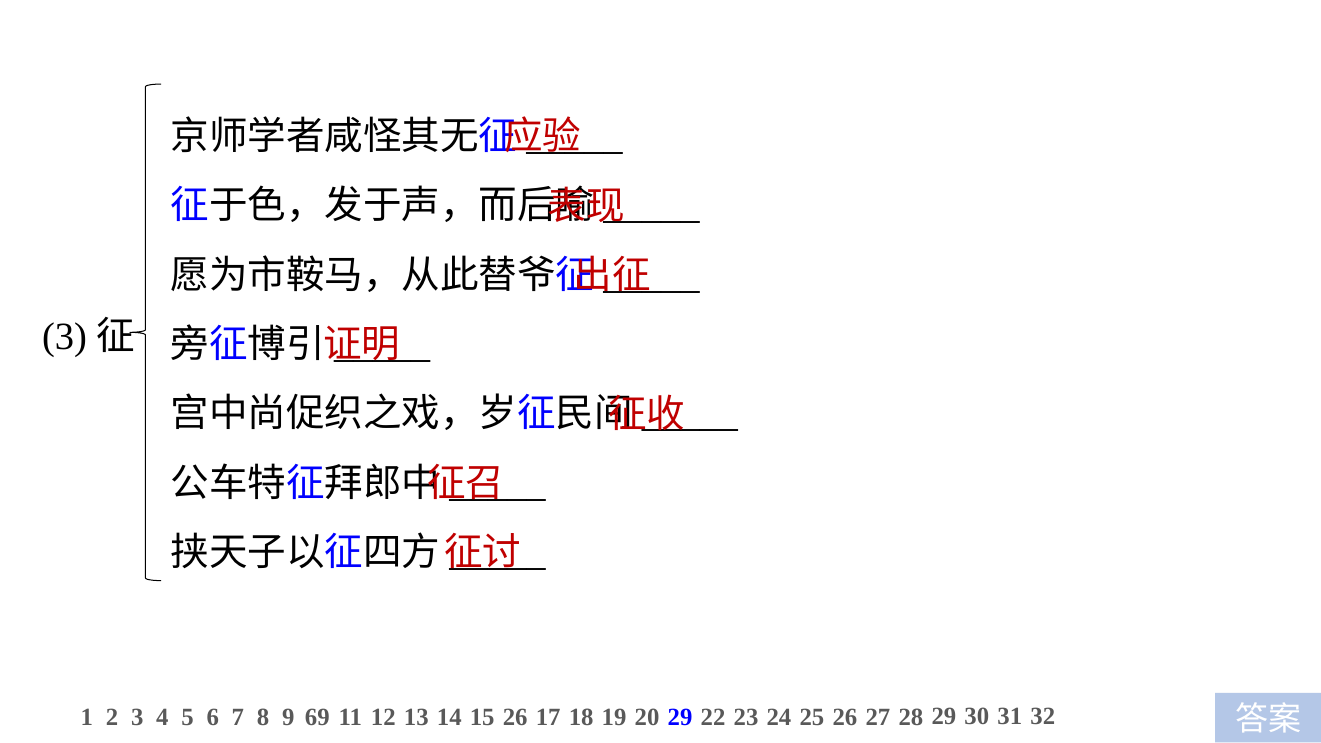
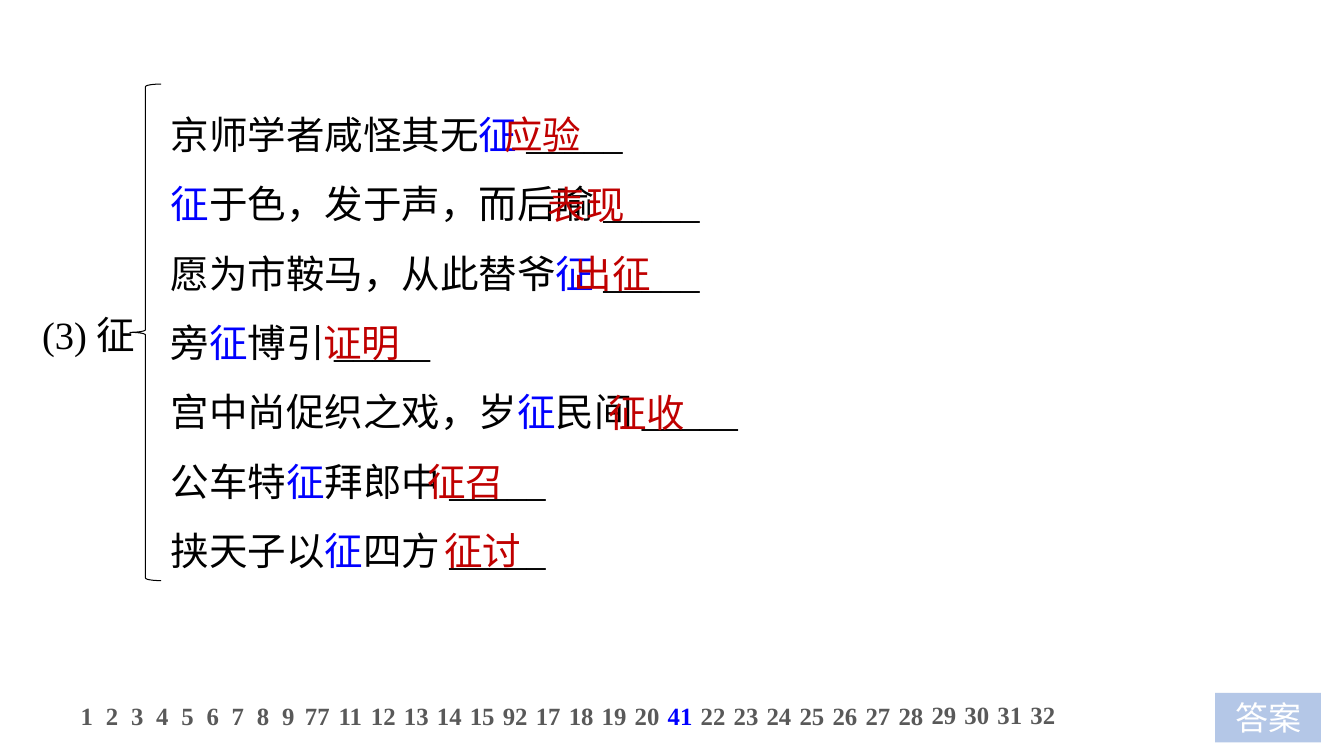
69: 69 -> 77
15 26: 26 -> 92
20 29: 29 -> 41
